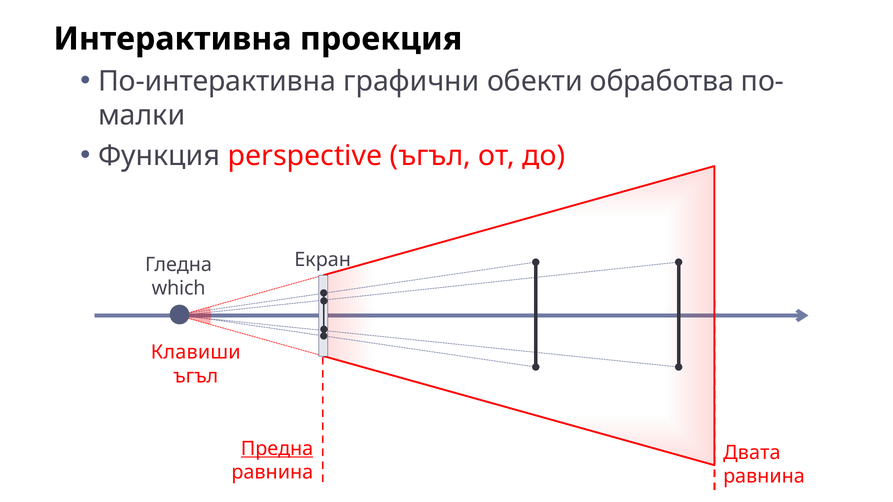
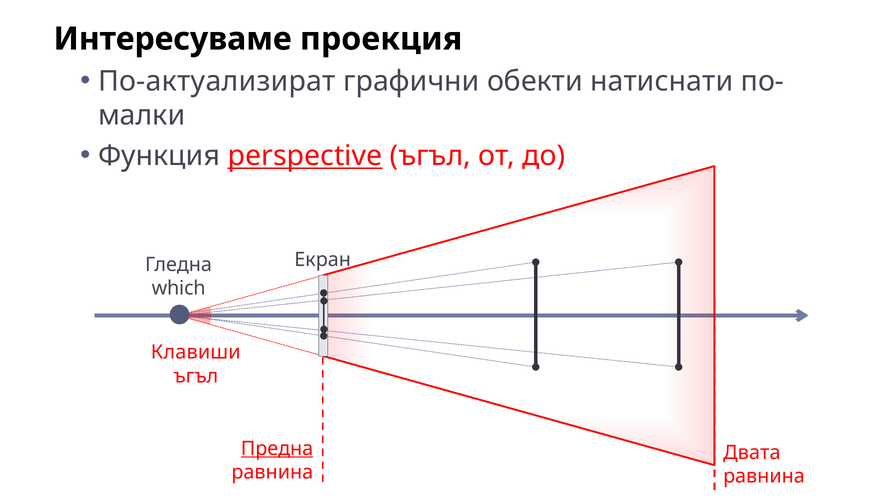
Интерактивна: Интерактивна -> Интересуваме
По-интерактивна: По-интерактивна -> По-актуализират
обработва: обработва -> натиснати
perspective underline: none -> present
